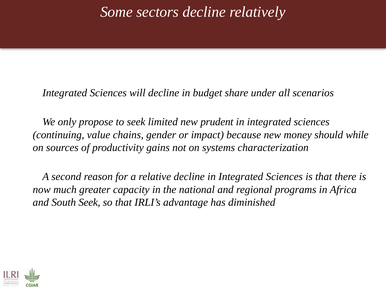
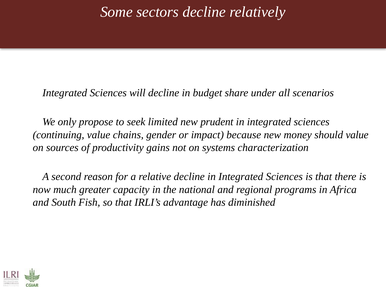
should while: while -> value
South Seek: Seek -> Fish
